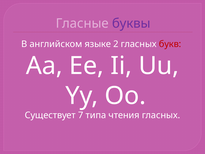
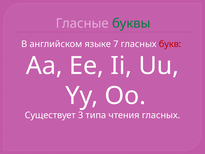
буквы colour: purple -> green
2: 2 -> 7
7: 7 -> 3
